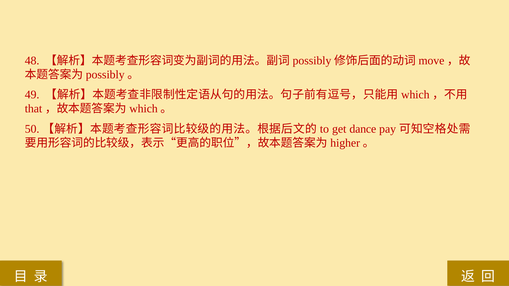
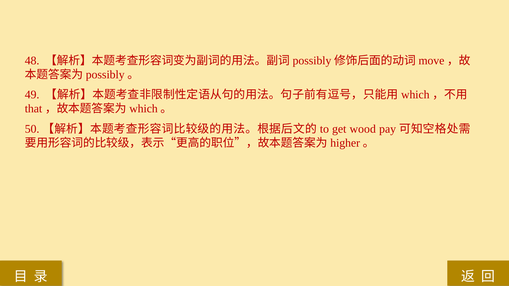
dance: dance -> wood
